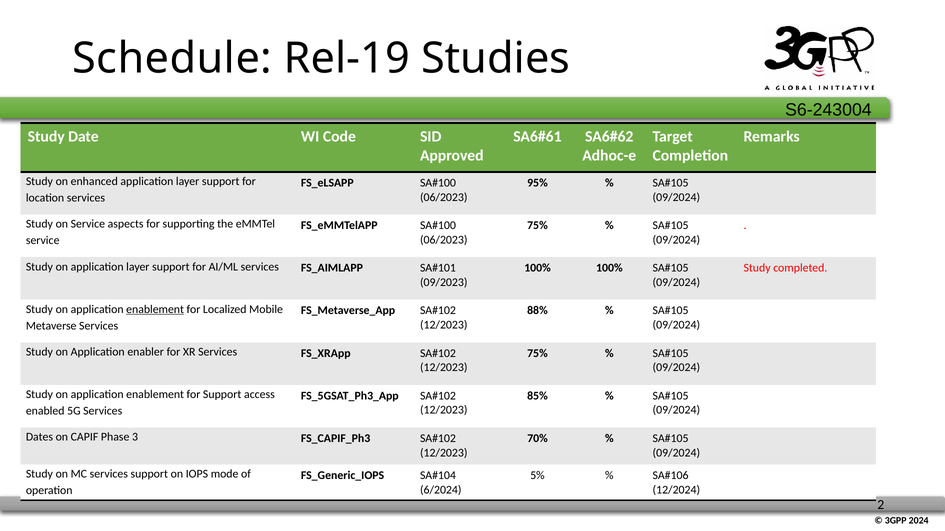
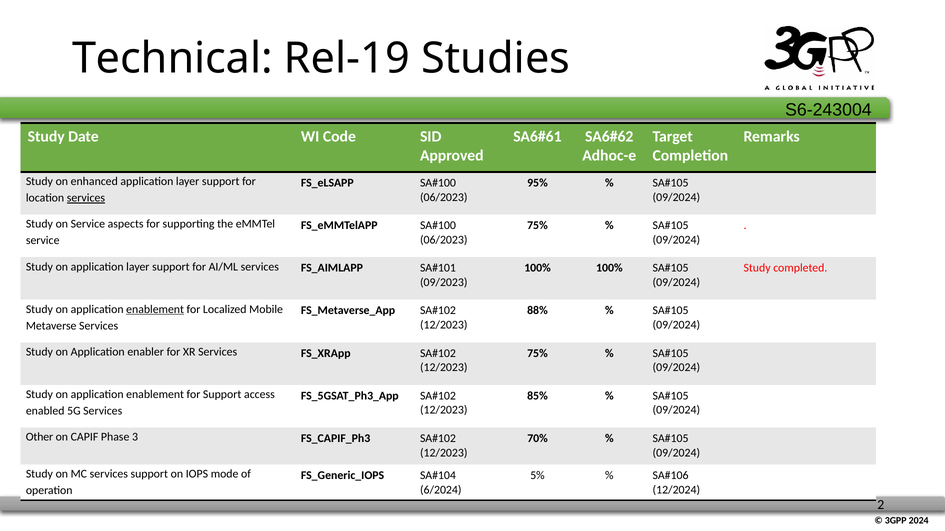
Schedule: Schedule -> Technical
services at (86, 198) underline: none -> present
Dates: Dates -> Other
